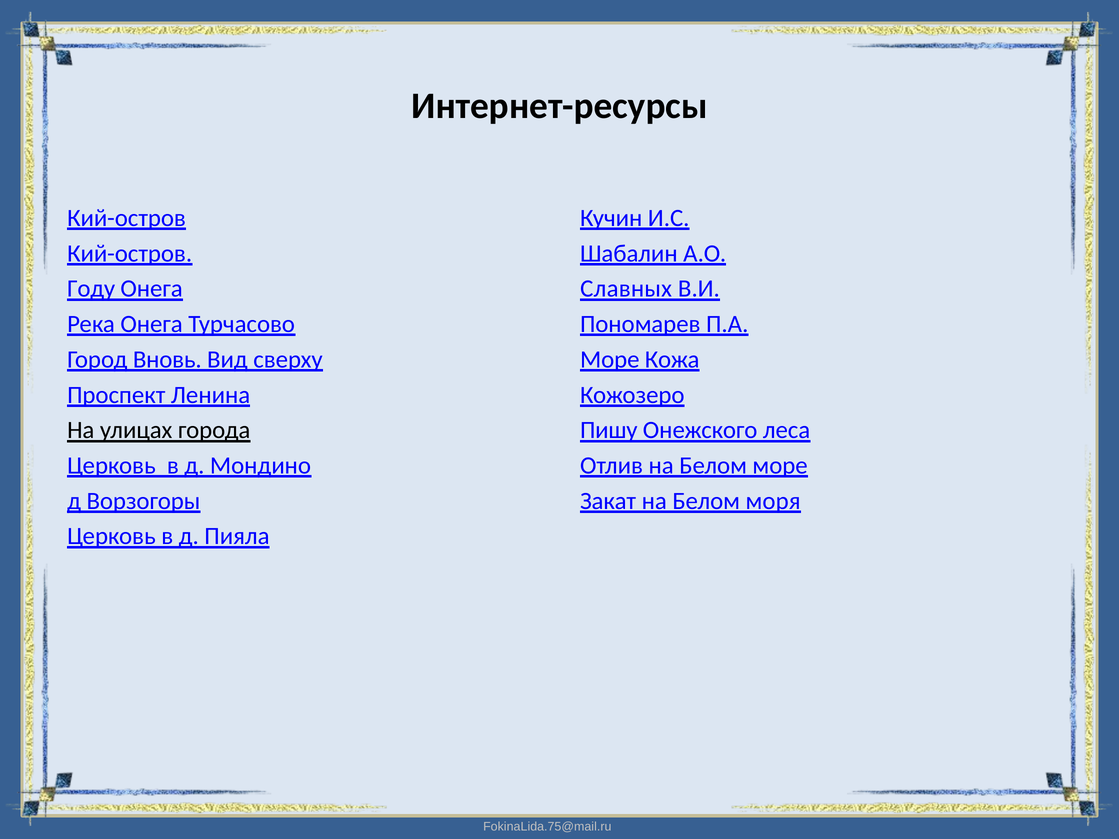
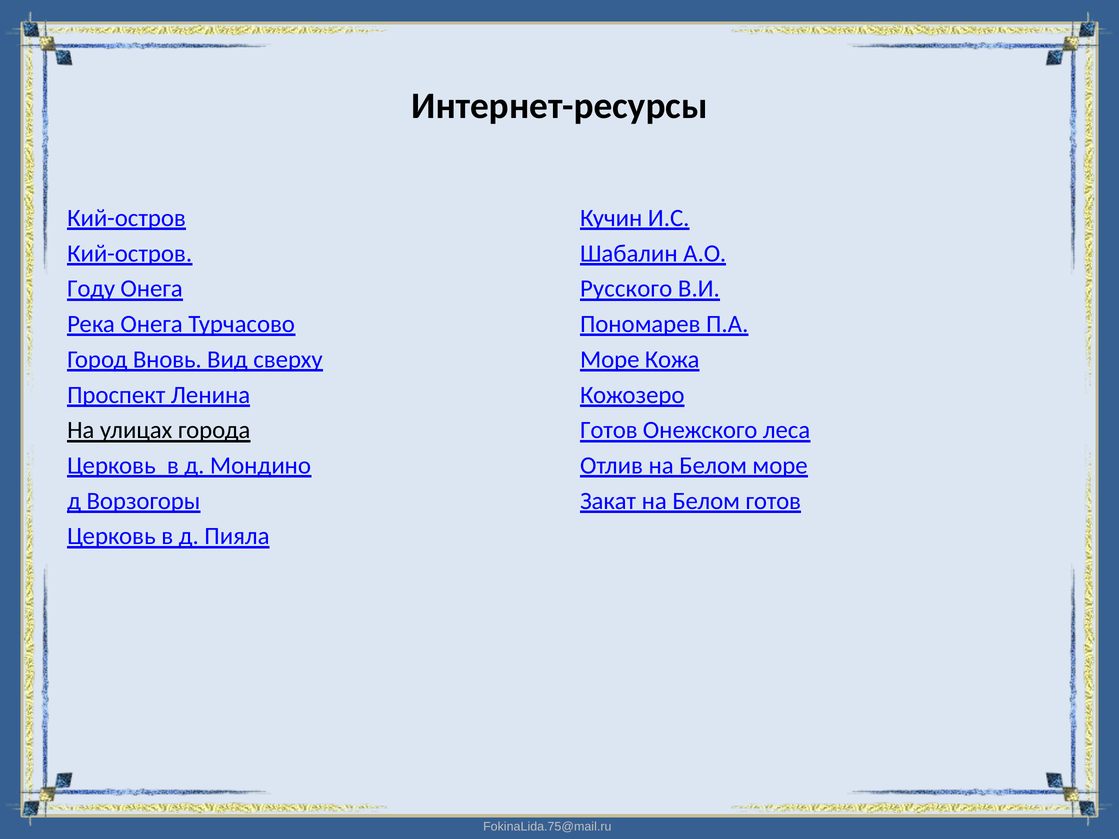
Славных: Славных -> Русского
Пишу at (609, 430): Пишу -> Готов
Белом моря: моря -> готов
